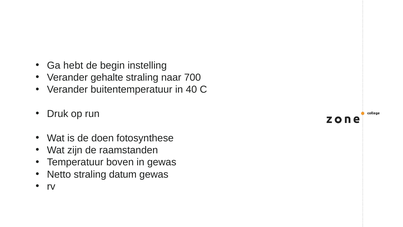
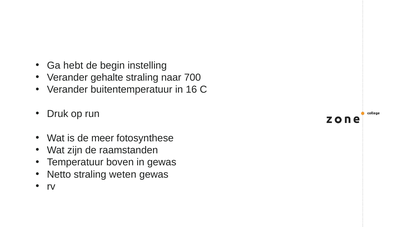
40: 40 -> 16
doen: doen -> meer
datum: datum -> weten
